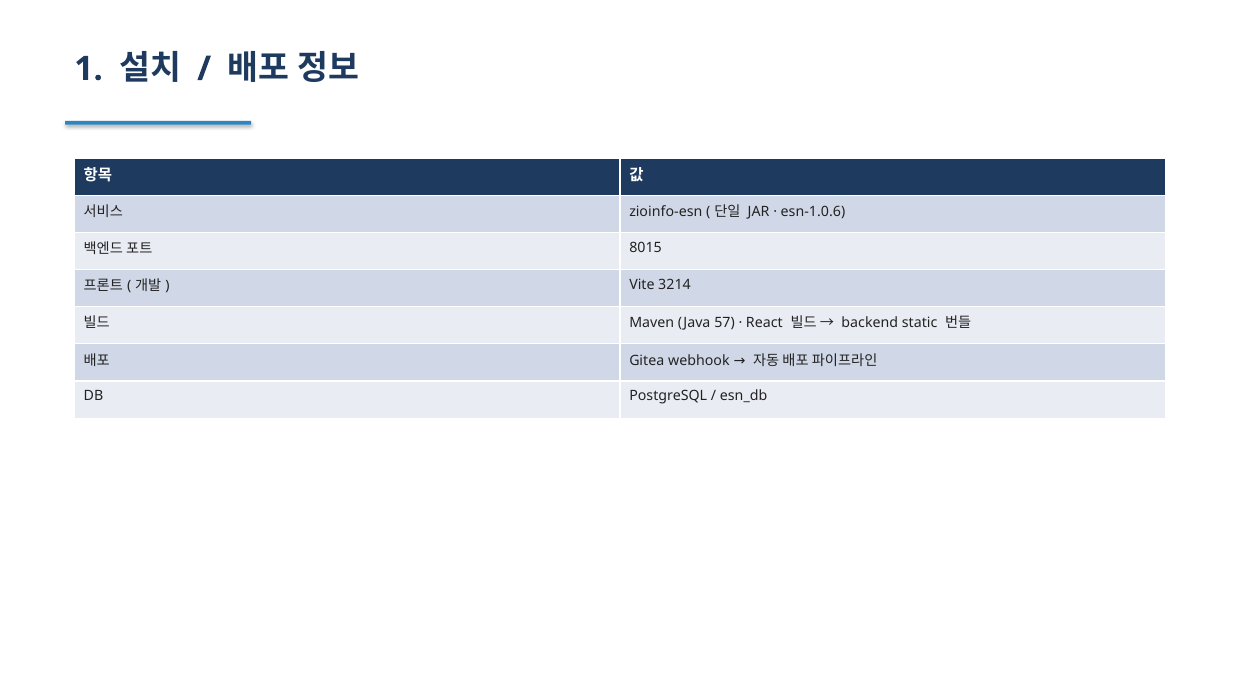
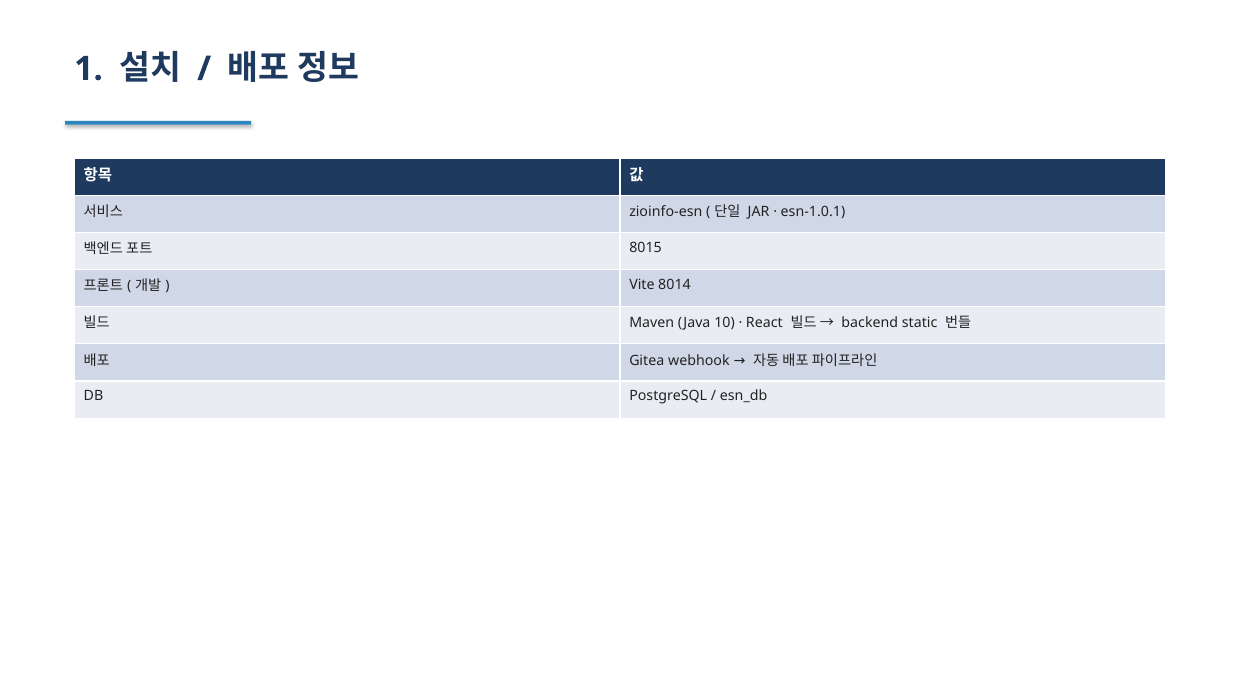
esn-1.0.6: esn-1.0.6 -> esn-1.0.1
3214: 3214 -> 8014
57: 57 -> 10
